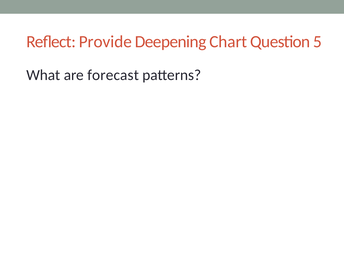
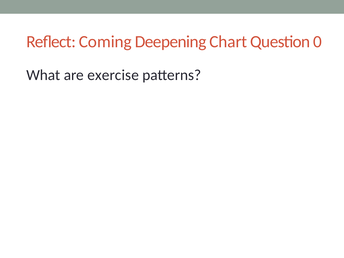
Provide: Provide -> Coming
5: 5 -> 0
forecast: forecast -> exercise
